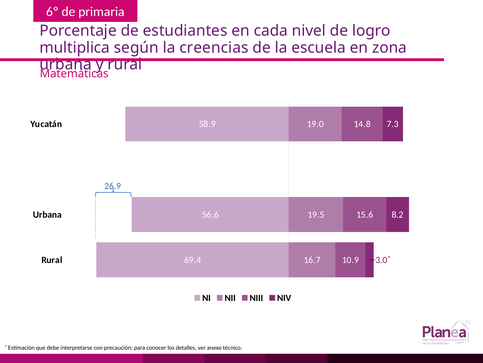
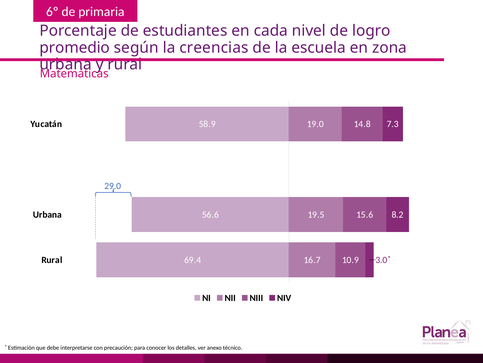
multiplica: multiplica -> promedio
26.9: 26.9 -> 29.0
